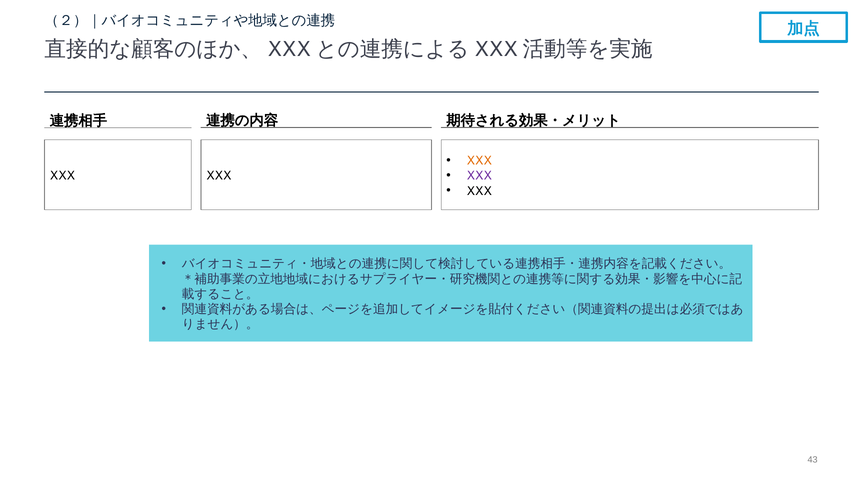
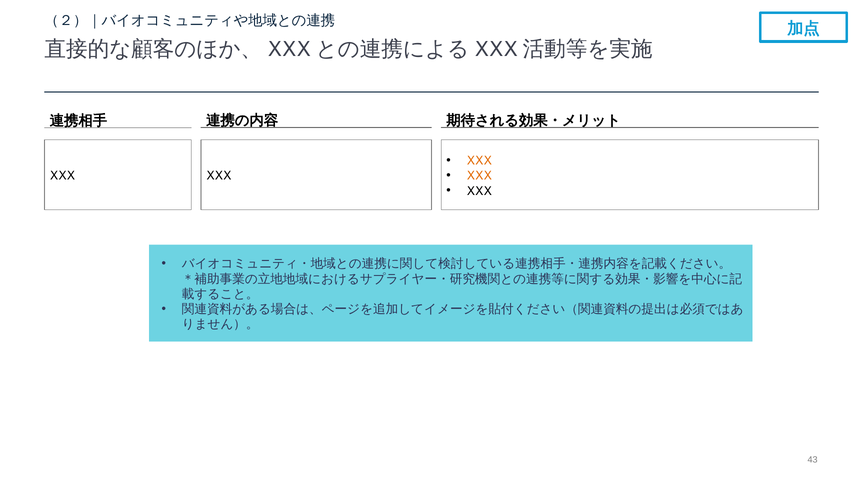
XXX at (479, 176) colour: purple -> orange
